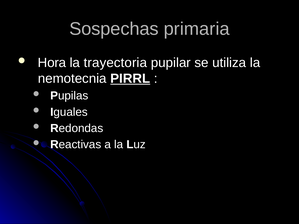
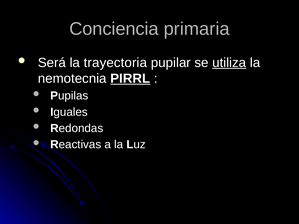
Sospechas: Sospechas -> Conciencia
Hora: Hora -> Será
utiliza underline: none -> present
